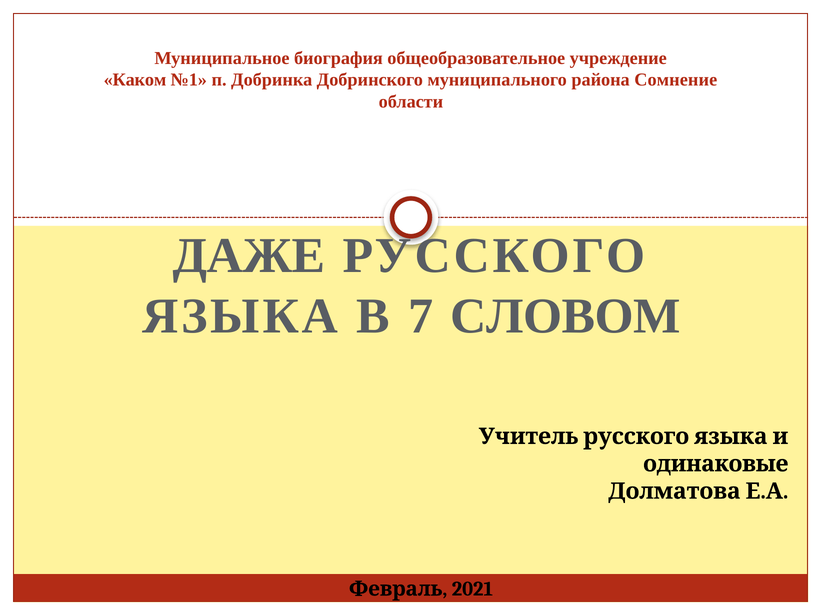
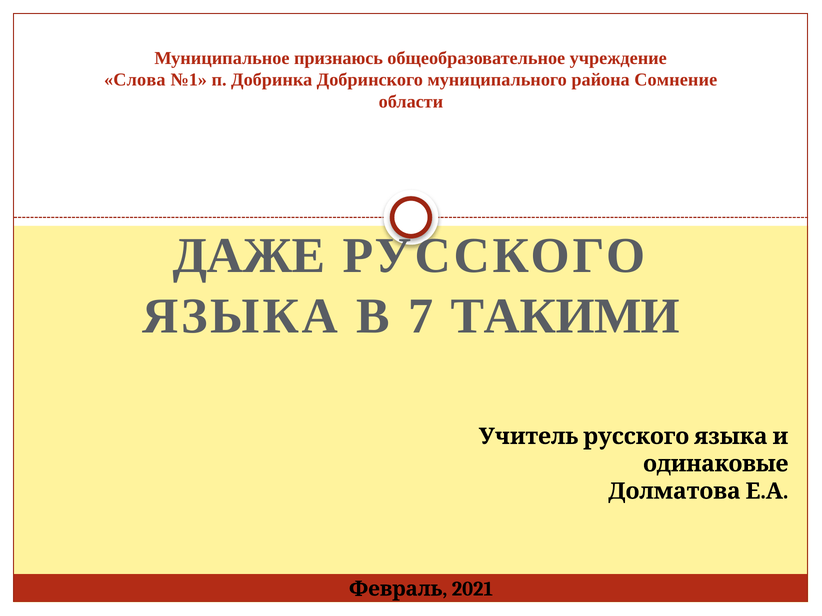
биография: биография -> признаюсь
Каком: Каком -> Слова
СЛОВОМ: СЛОВОМ -> ТАКИМИ
